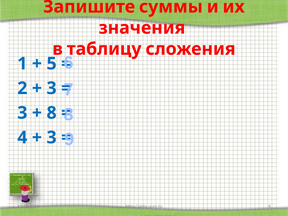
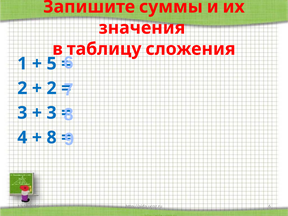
3 at (52, 88): 3 -> 2
8 at (52, 113): 8 -> 3
3 at (52, 138): 3 -> 8
